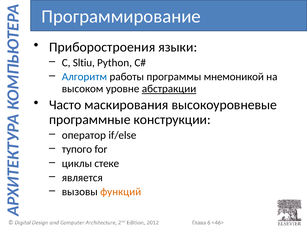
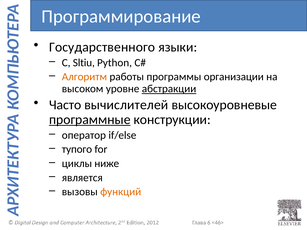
Приборостроения: Приборостроения -> Государственного
Алгоритм colour: blue -> orange
мнемоникой: мнемоникой -> организации
маскирования: маскирования -> вычислителей
программные underline: none -> present
стеке: стеке -> ниже
